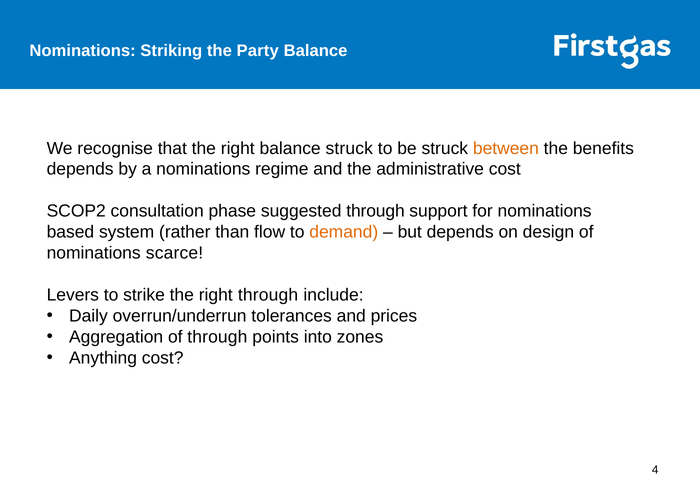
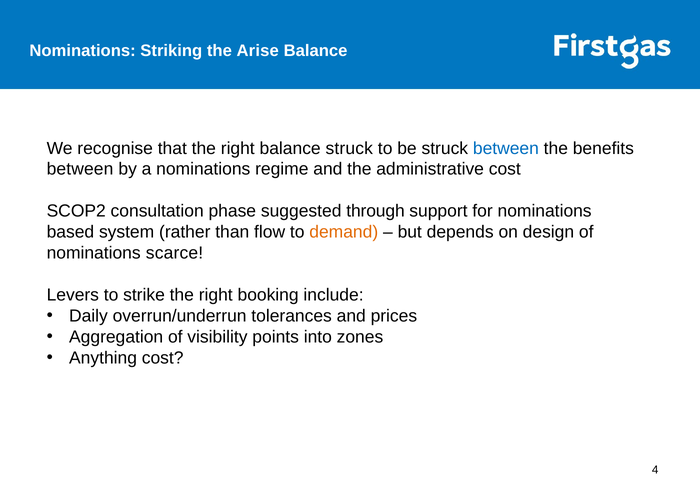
Party: Party -> Arise
between at (506, 148) colour: orange -> blue
depends at (80, 169): depends -> between
right through: through -> booking
of through: through -> visibility
